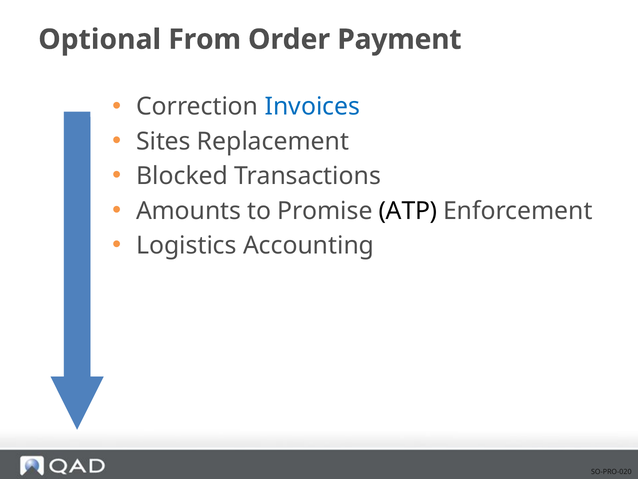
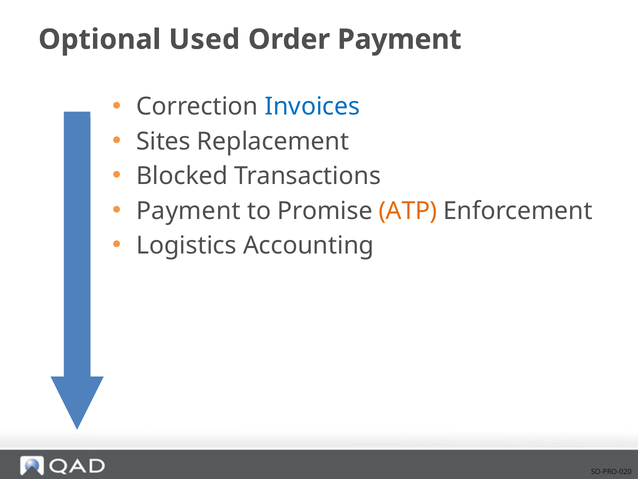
From: From -> Used
Amounts at (189, 211): Amounts -> Payment
ATP colour: black -> orange
